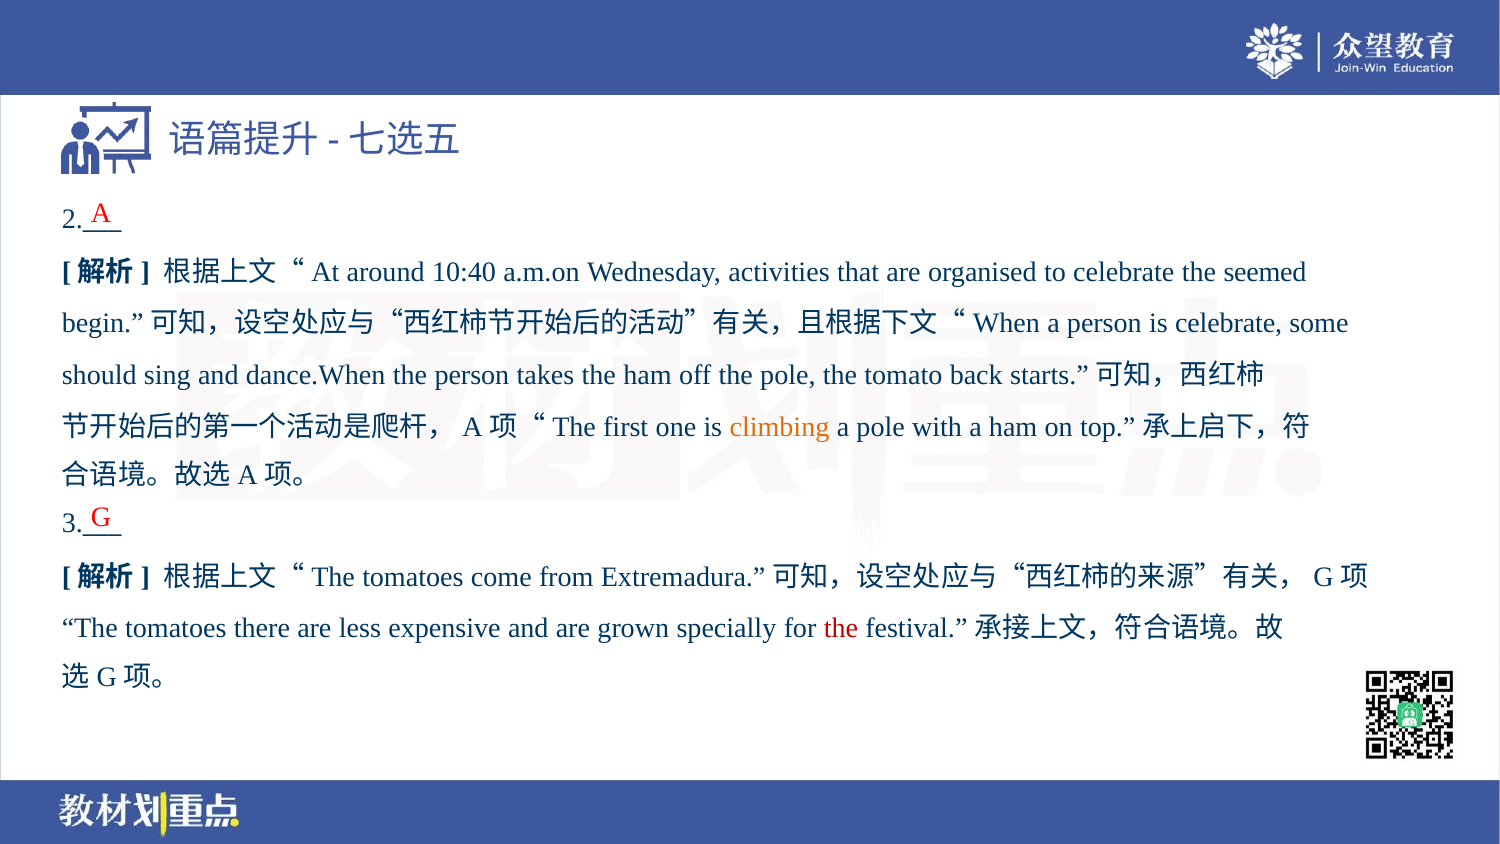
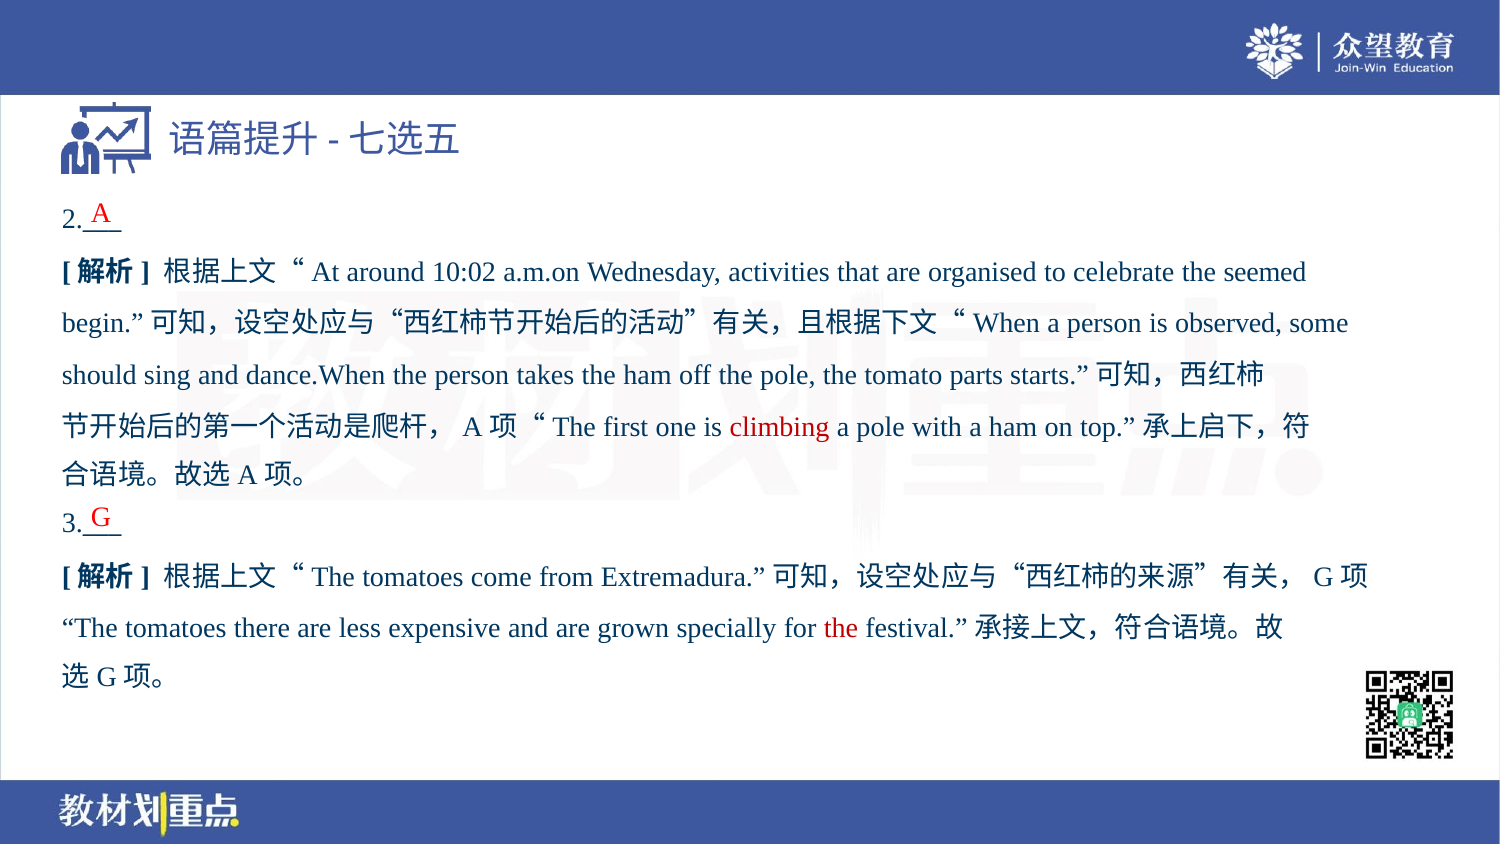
10:40: 10:40 -> 10:02
is celebrate: celebrate -> observed
back: back -> parts
climbing colour: orange -> red
